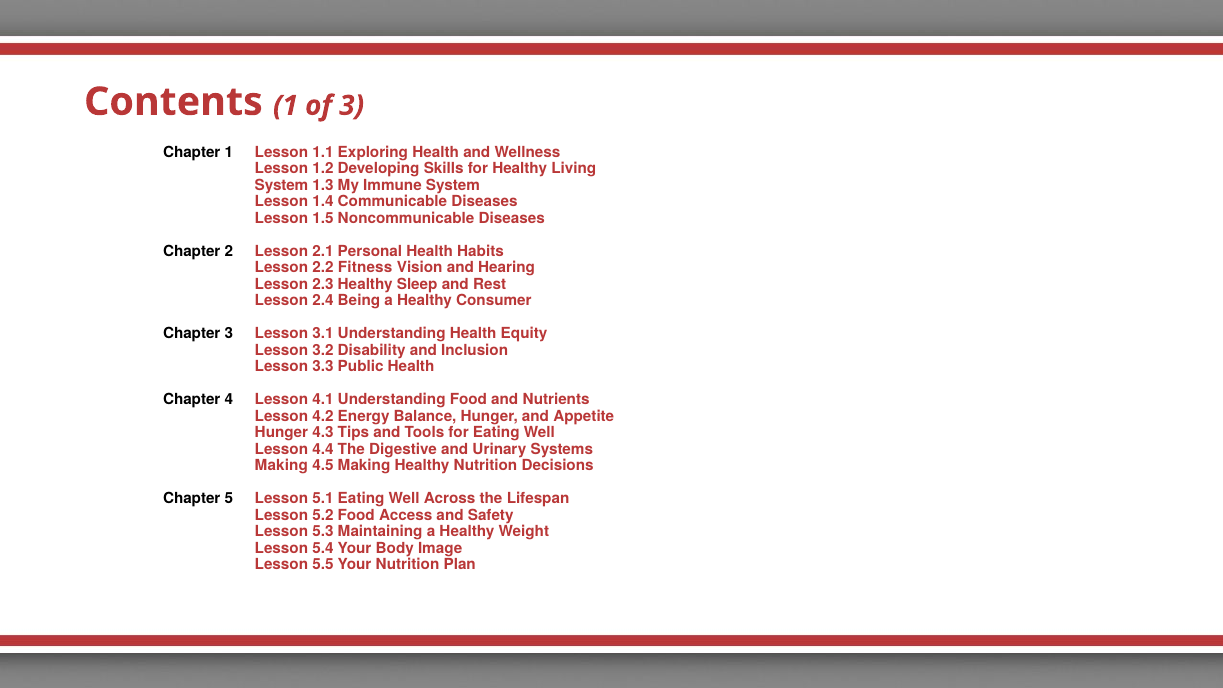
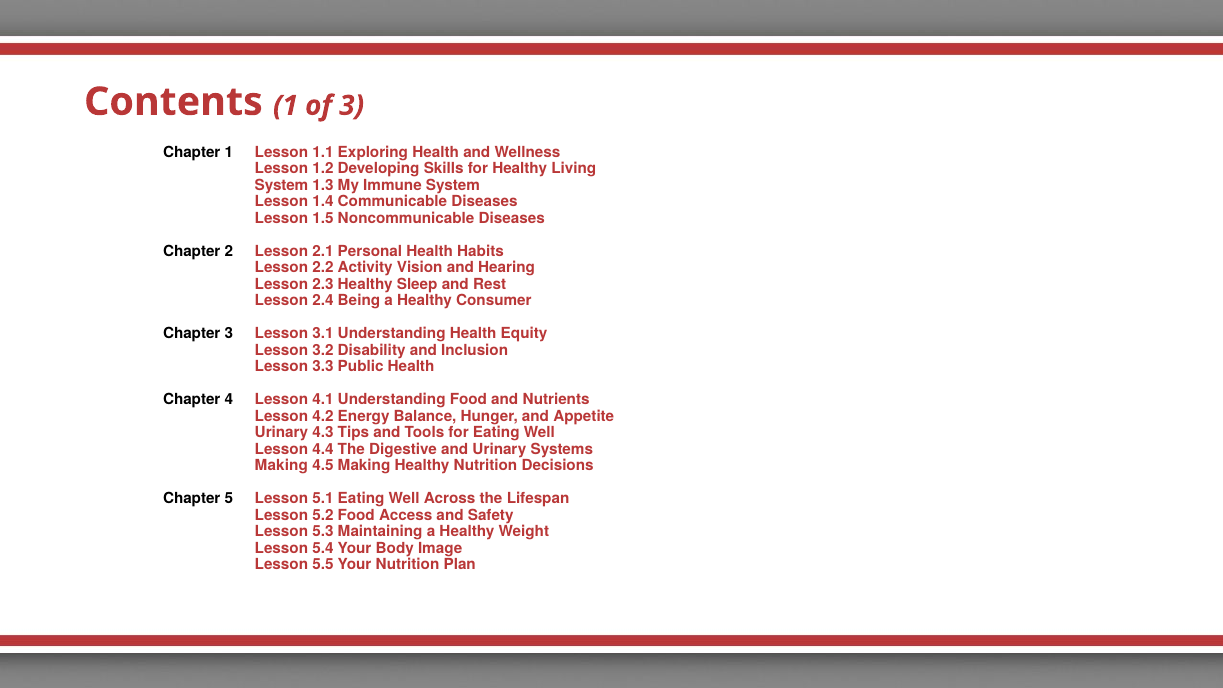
Fitness: Fitness -> Activity
Hunger at (281, 433): Hunger -> Urinary
